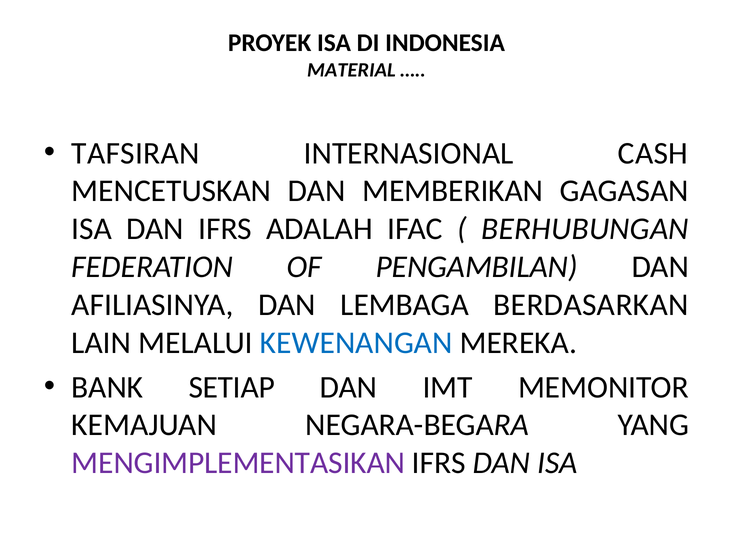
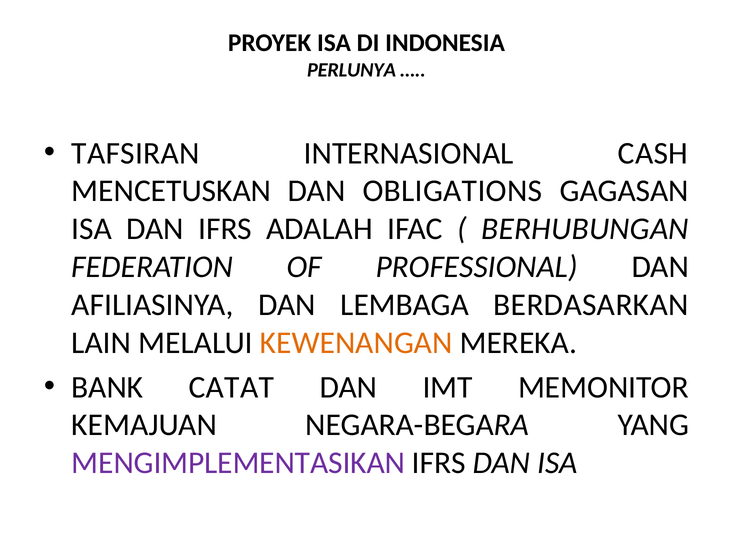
MATERIAL: MATERIAL -> PERLUNYA
MEMBERIKAN: MEMBERIKAN -> OBLIGATIONS
PENGAMBILAN: PENGAMBILAN -> PROFESSIONAL
KEWENANGAN colour: blue -> orange
SETIAP: SETIAP -> CATAT
